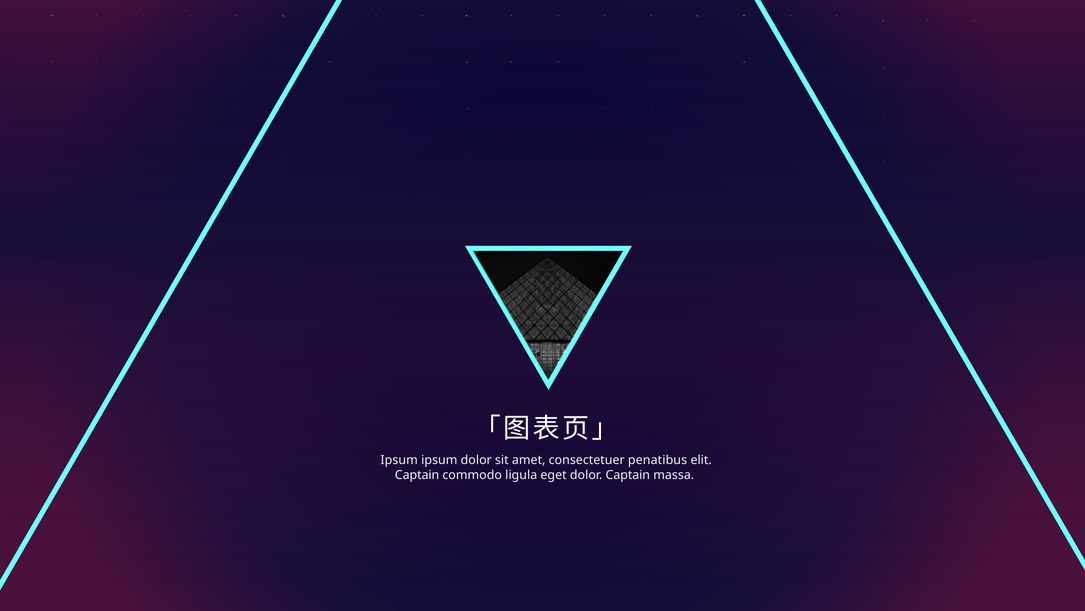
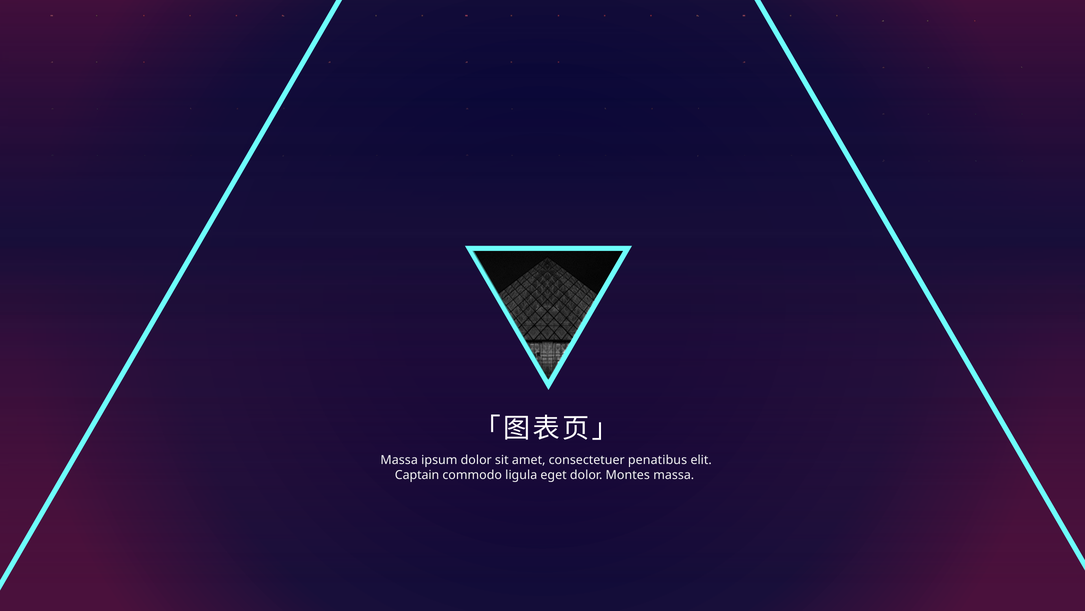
Ipsum at (399, 460): Ipsum -> Massa
dolor Captain: Captain -> Montes
